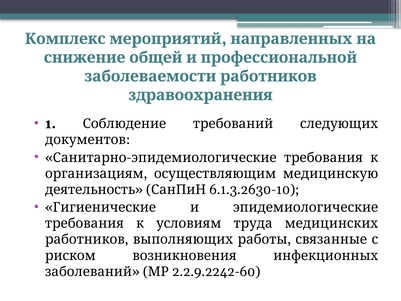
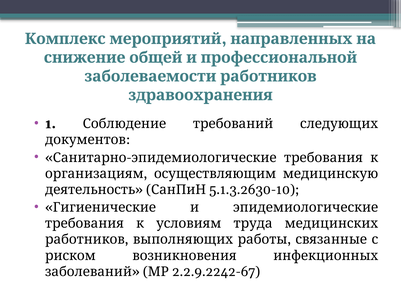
6.1.3.2630-10: 6.1.3.2630-10 -> 5.1.3.2630-10
2.2.9.2242-60: 2.2.9.2242-60 -> 2.2.9.2242-67
